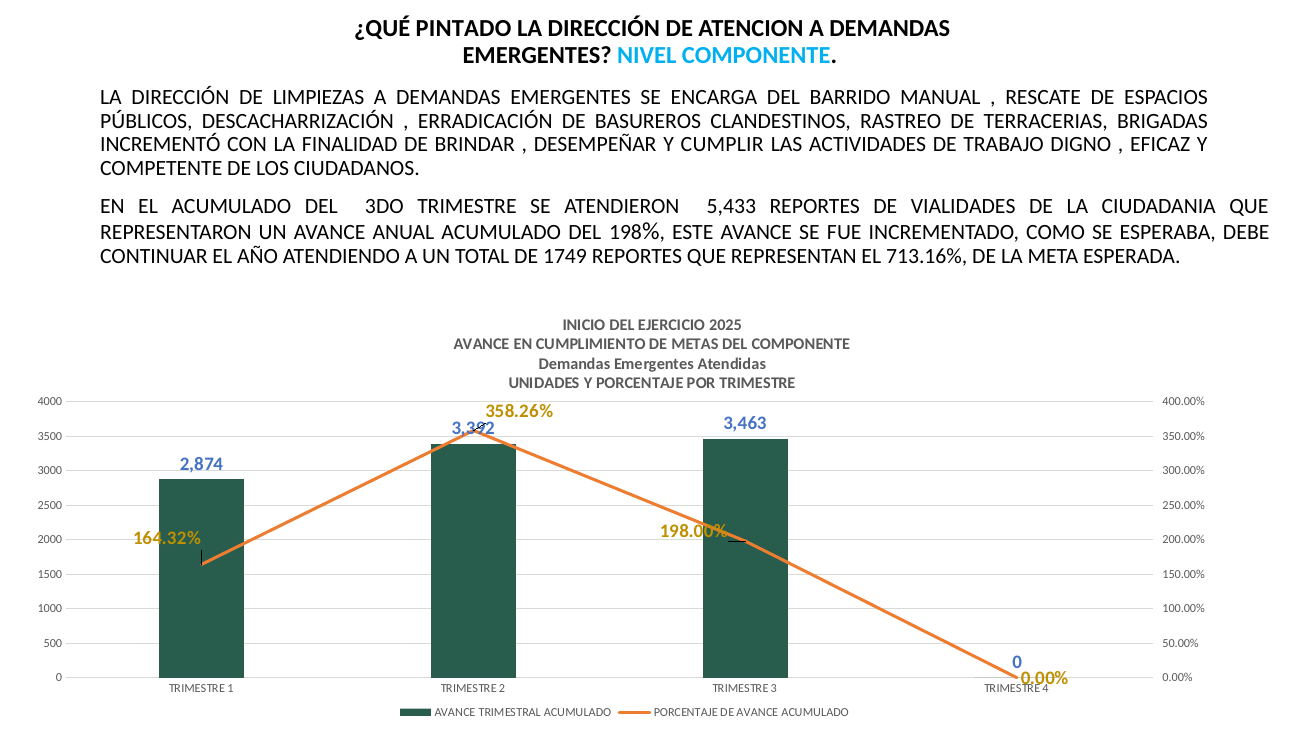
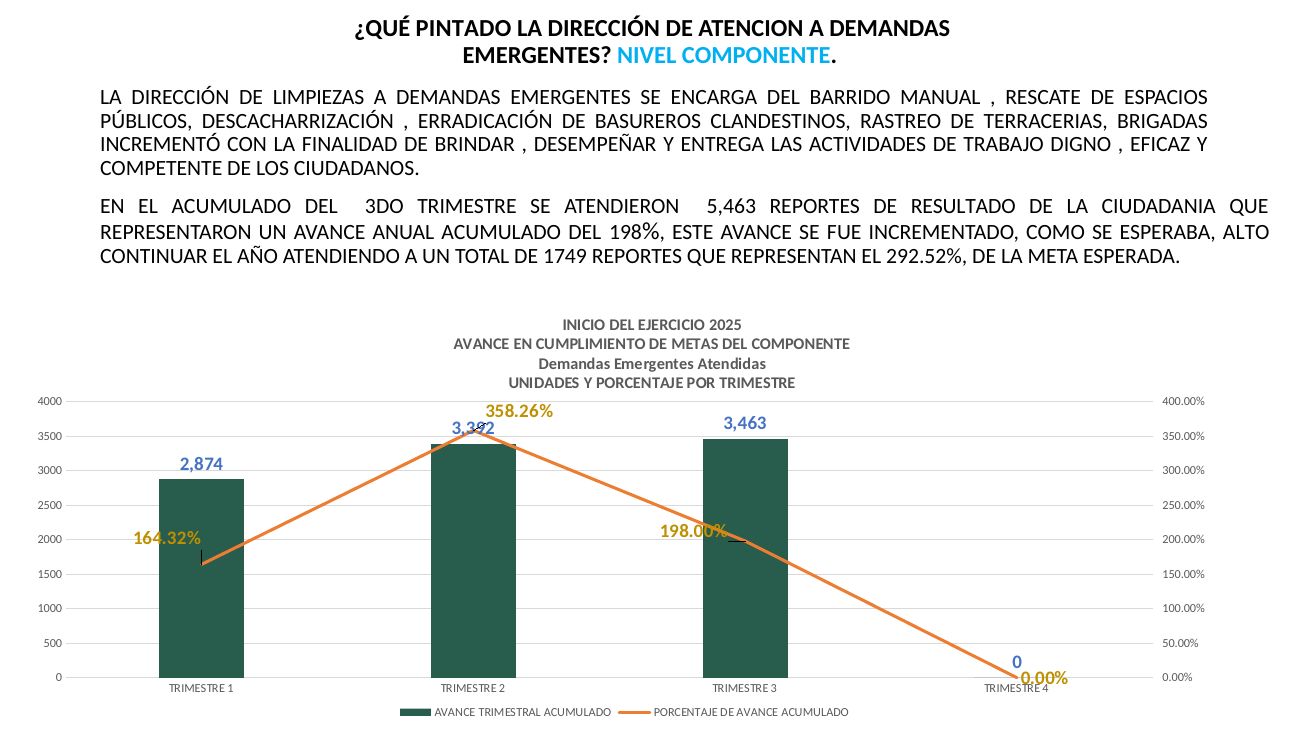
CUMPLIR: CUMPLIR -> ENTREGA
5,433: 5,433 -> 5,463
VIALIDADES: VIALIDADES -> RESULTADO
DEBE: DEBE -> ALTO
713.16%: 713.16% -> 292.52%
